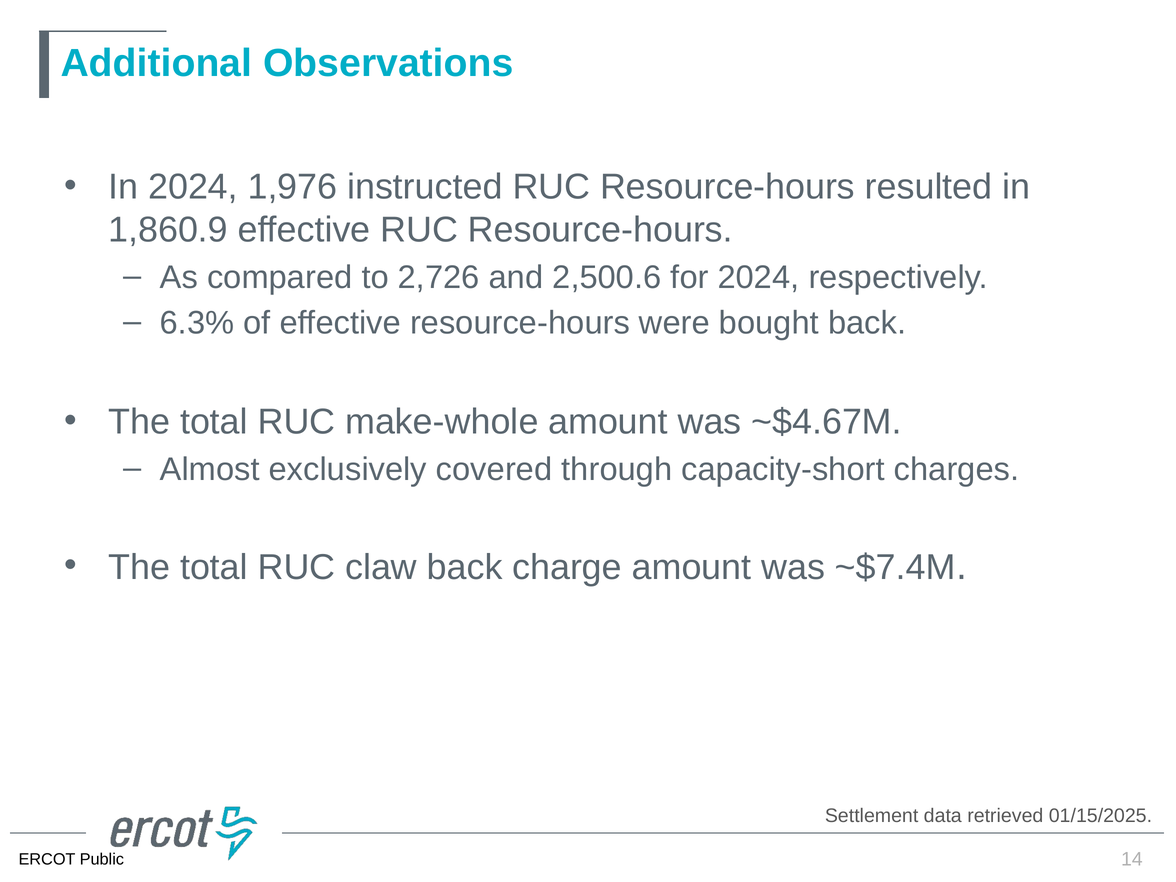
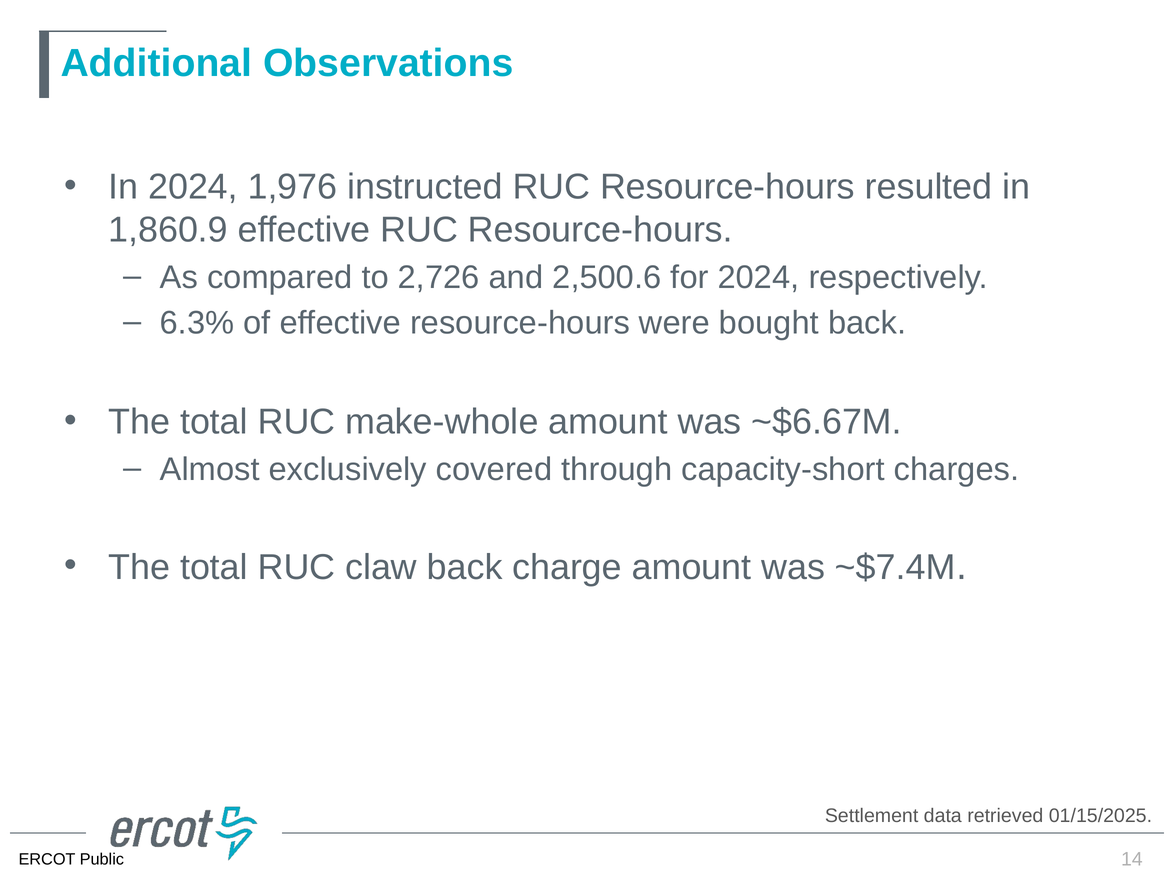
~$4.67M: ~$4.67M -> ~$6.67M
